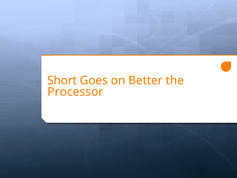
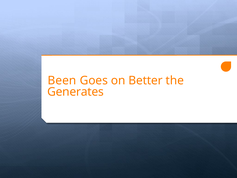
Short: Short -> Been
Processor: Processor -> Generates
